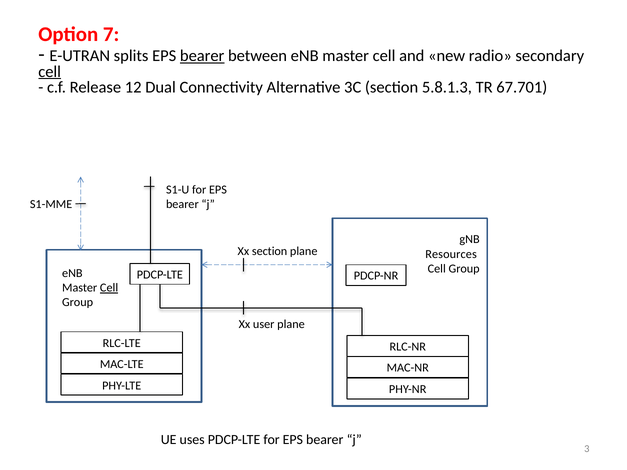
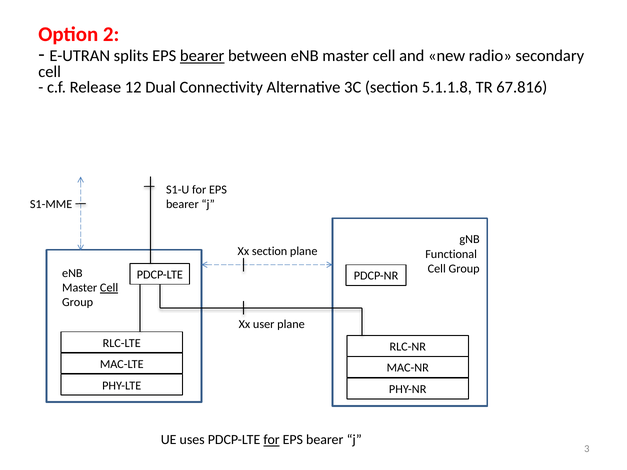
7: 7 -> 2
cell at (50, 72) underline: present -> none
5.8.1.3: 5.8.1.3 -> 5.1.1.8
67.701: 67.701 -> 67.816
Resources: Resources -> Functional
for at (272, 440) underline: none -> present
